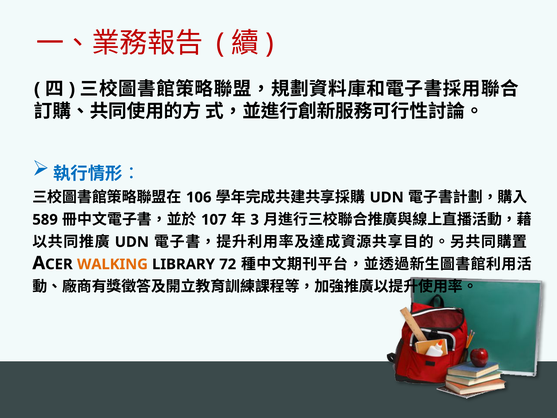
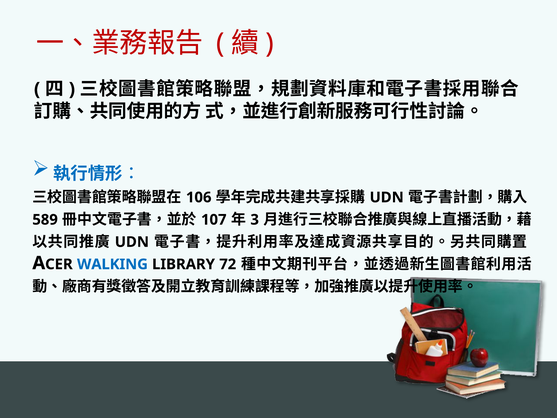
WALKING colour: orange -> blue
